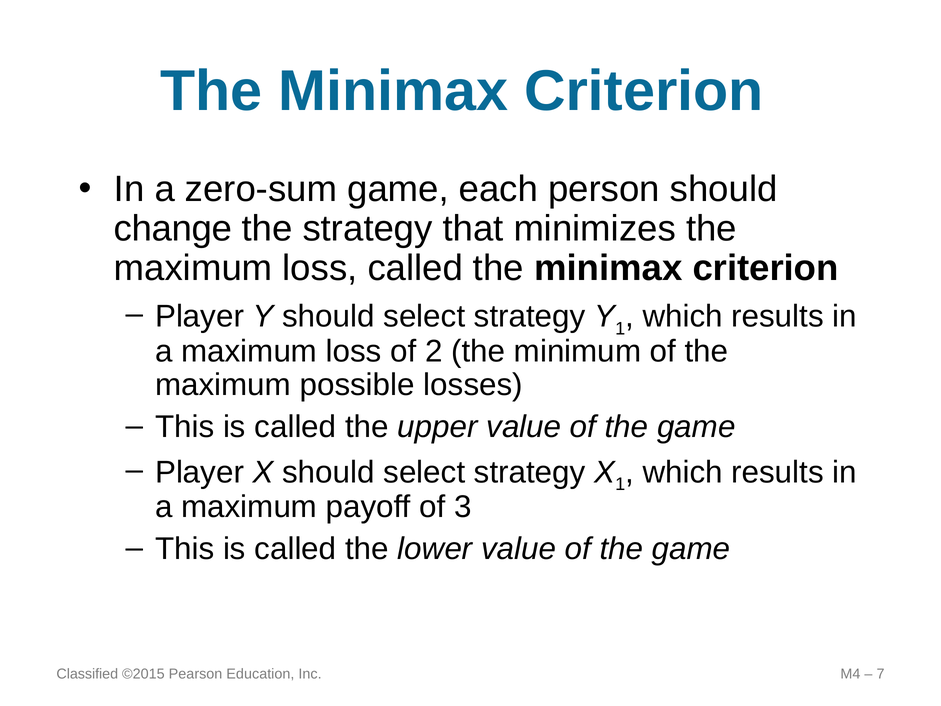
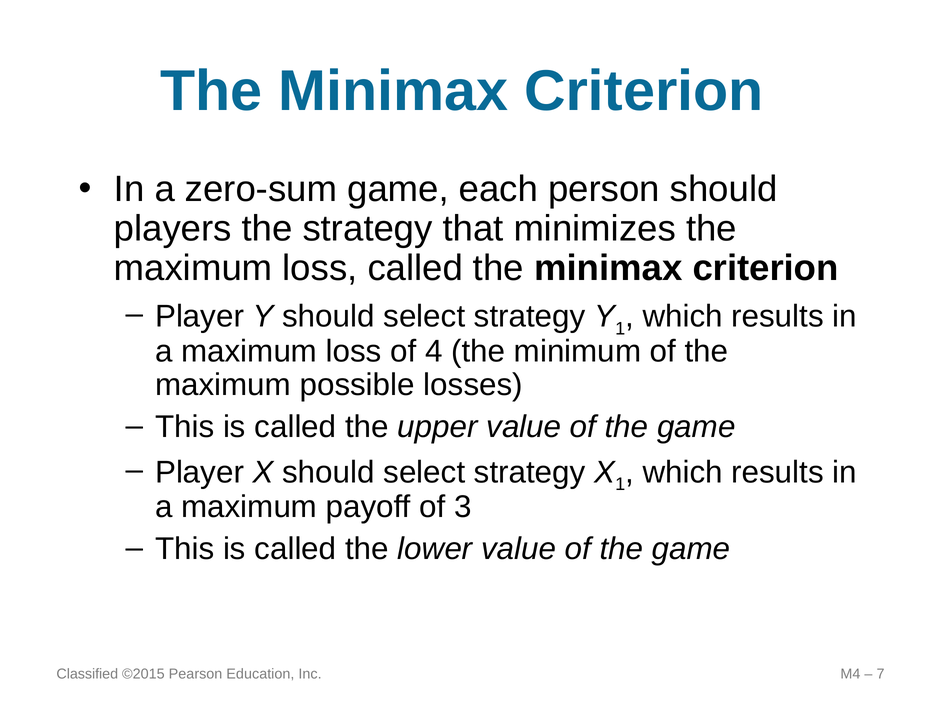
change: change -> players
2: 2 -> 4
